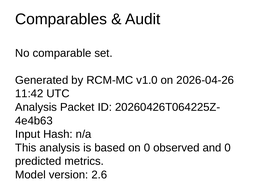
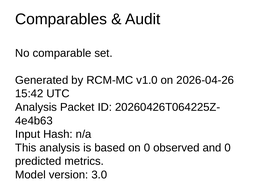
11:42: 11:42 -> 15:42
2.6: 2.6 -> 3.0
